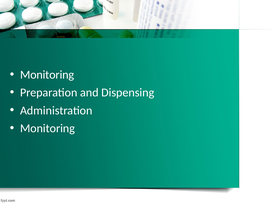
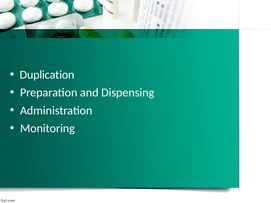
Monitoring at (47, 75): Monitoring -> Duplication
